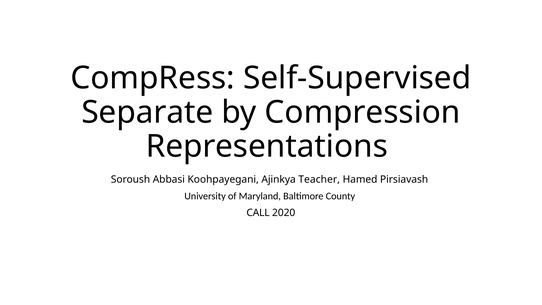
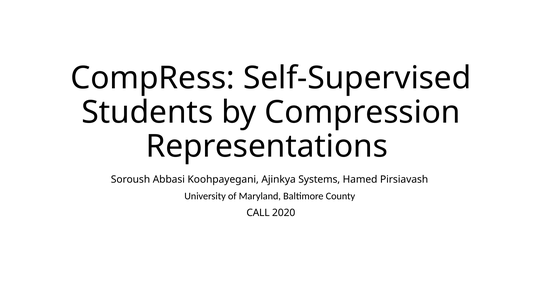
Separate: Separate -> Students
Teacher: Teacher -> Systems
